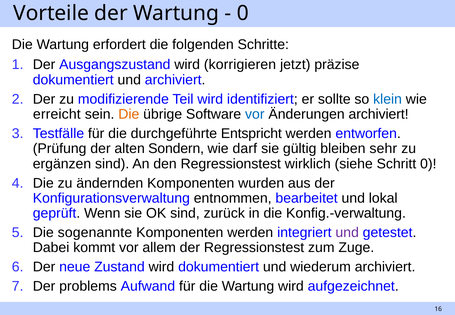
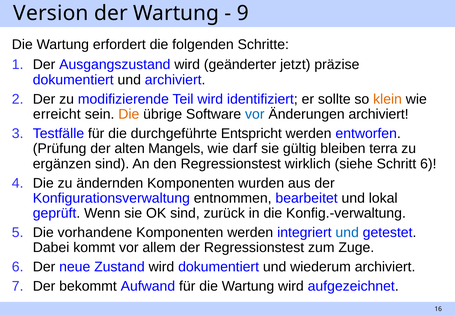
Vorteile: Vorteile -> Version
0 at (243, 13): 0 -> 9
korrigieren: korrigieren -> geänderter
klein colour: blue -> orange
Sondern: Sondern -> Mangels
sehr: sehr -> terra
Schritt 0: 0 -> 6
sogenannte: sogenannte -> vorhandene
und at (347, 233) colour: purple -> blue
problems: problems -> bekommt
